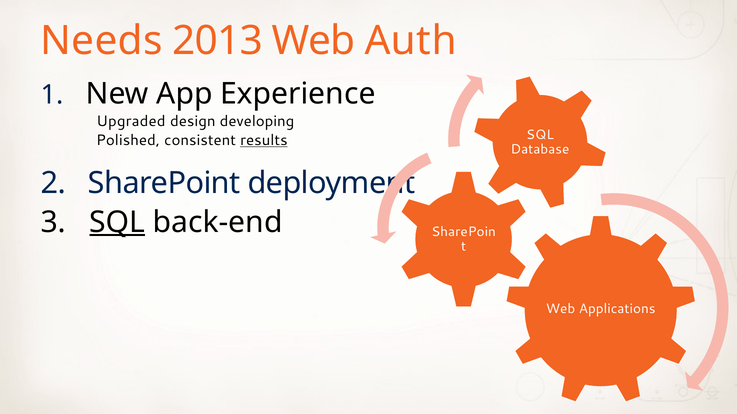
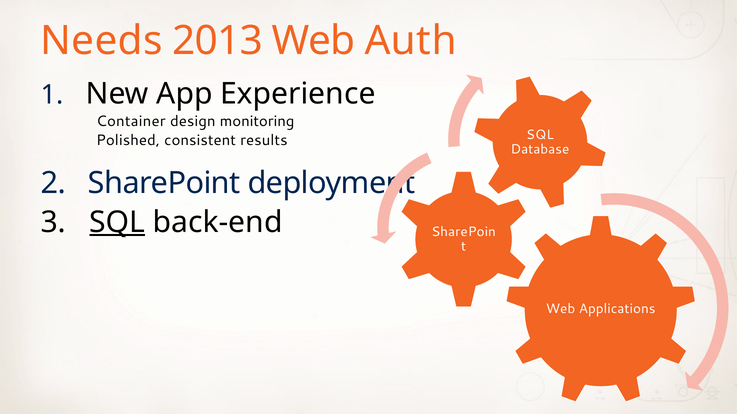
Upgraded: Upgraded -> Container
developing: developing -> monitoring
results underline: present -> none
